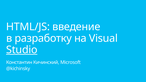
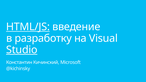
HTML/JS underline: none -> present
